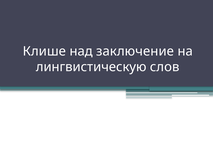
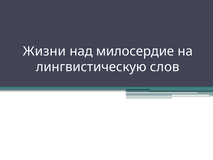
Клише: Клише -> Жизни
заключение: заключение -> милосердие
